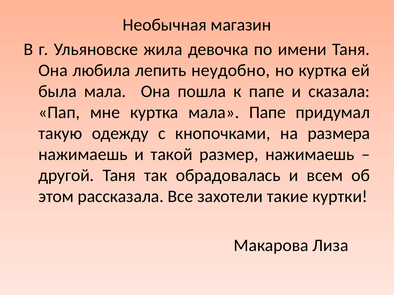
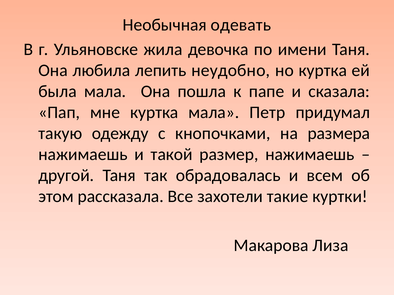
магазин: магазин -> одевать
мала Папе: Папе -> Петр
